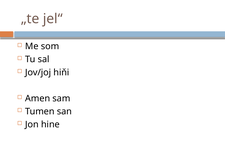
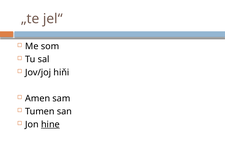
hine underline: none -> present
